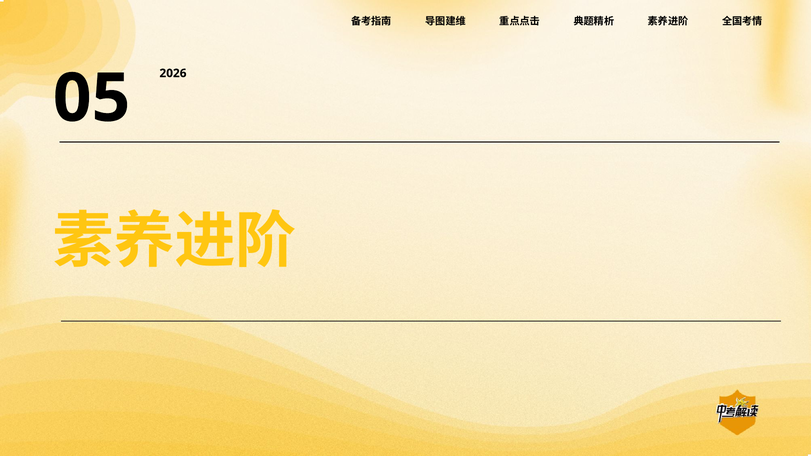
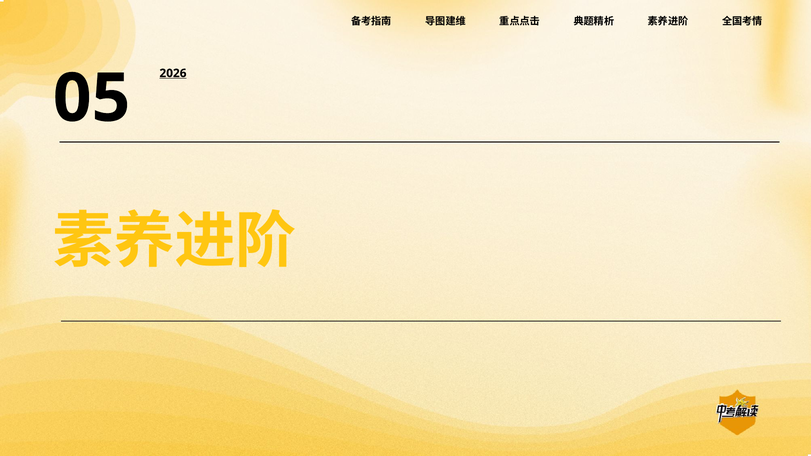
2026 underline: none -> present
